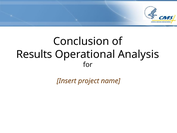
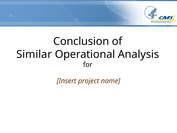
Results: Results -> Similar
